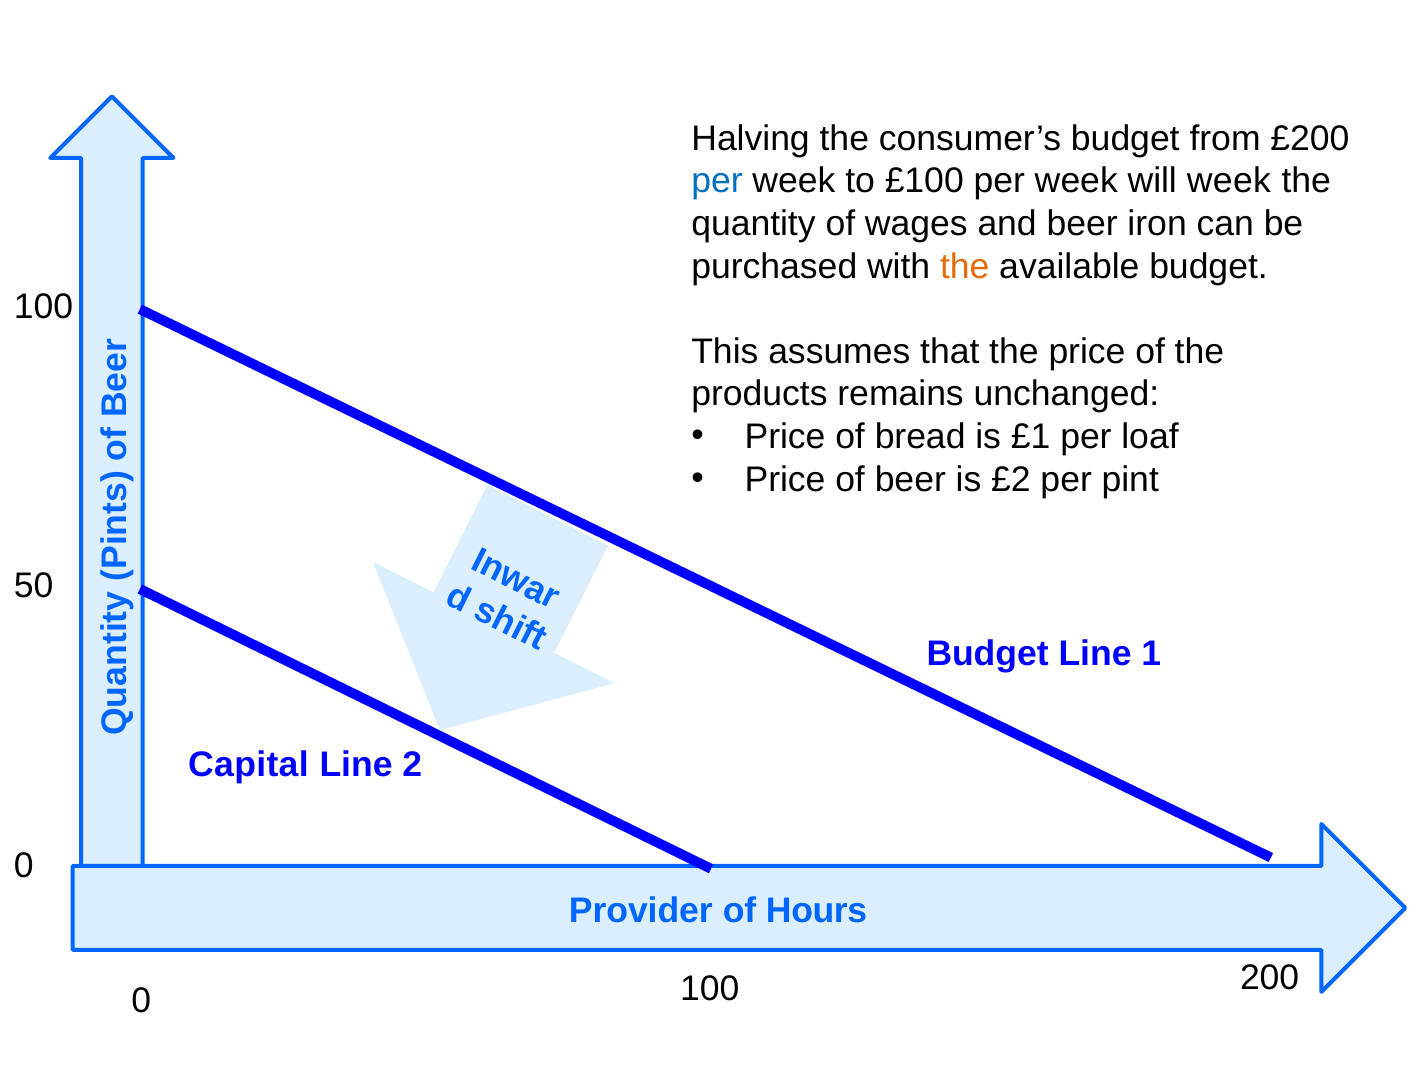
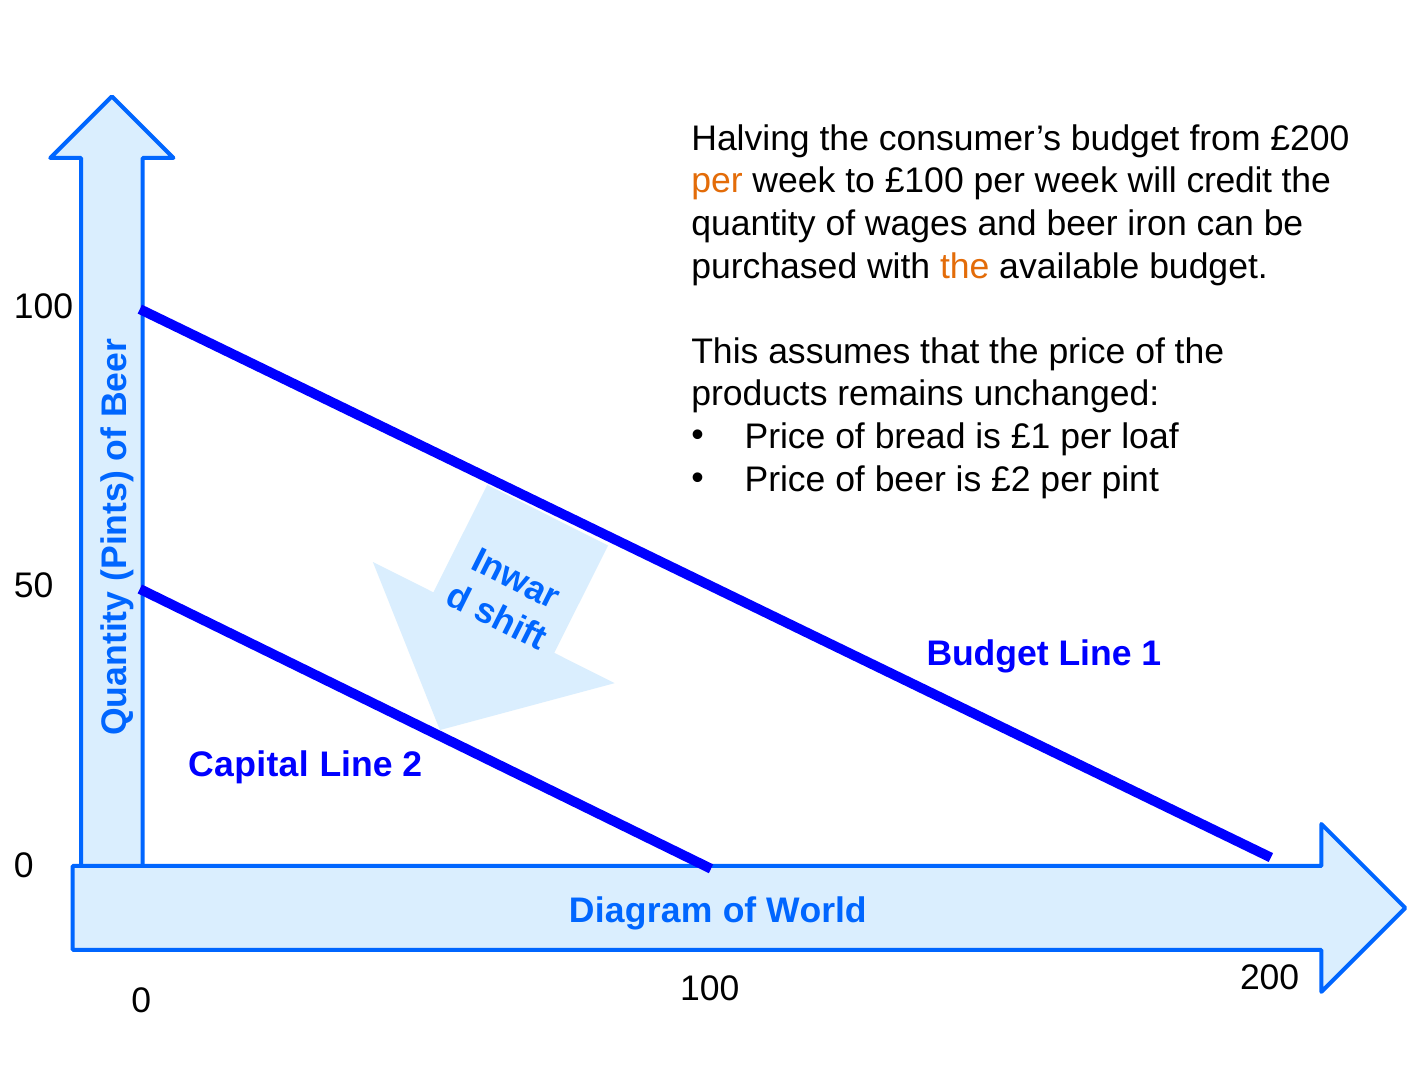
per at (717, 181) colour: blue -> orange
will week: week -> credit
Provider: Provider -> Diagram
Hours: Hours -> World
